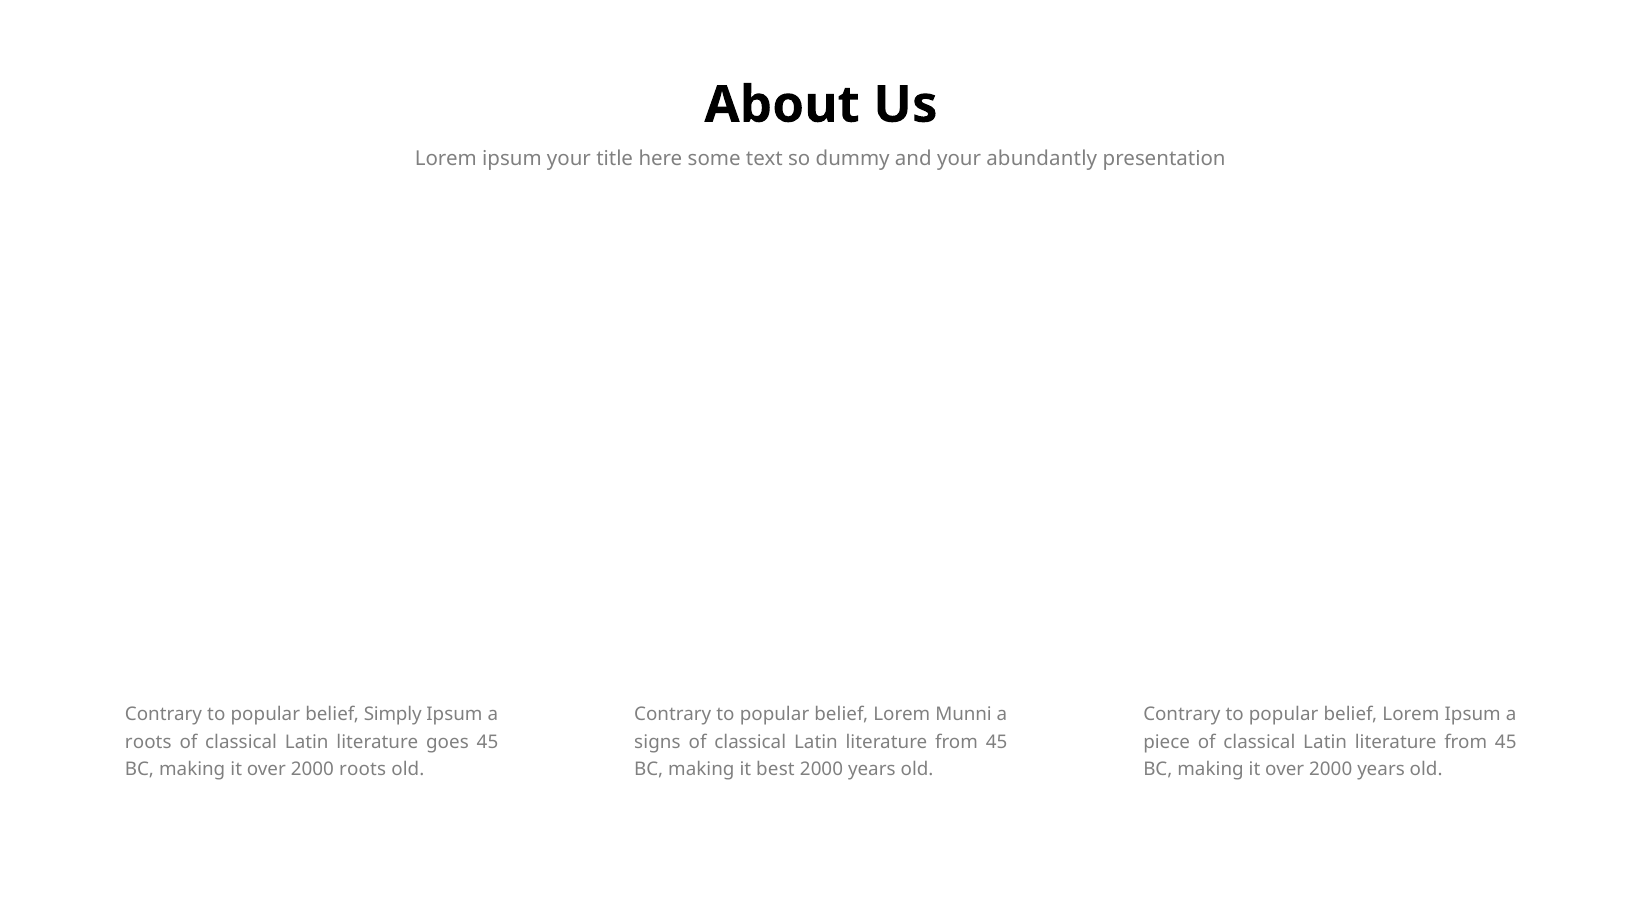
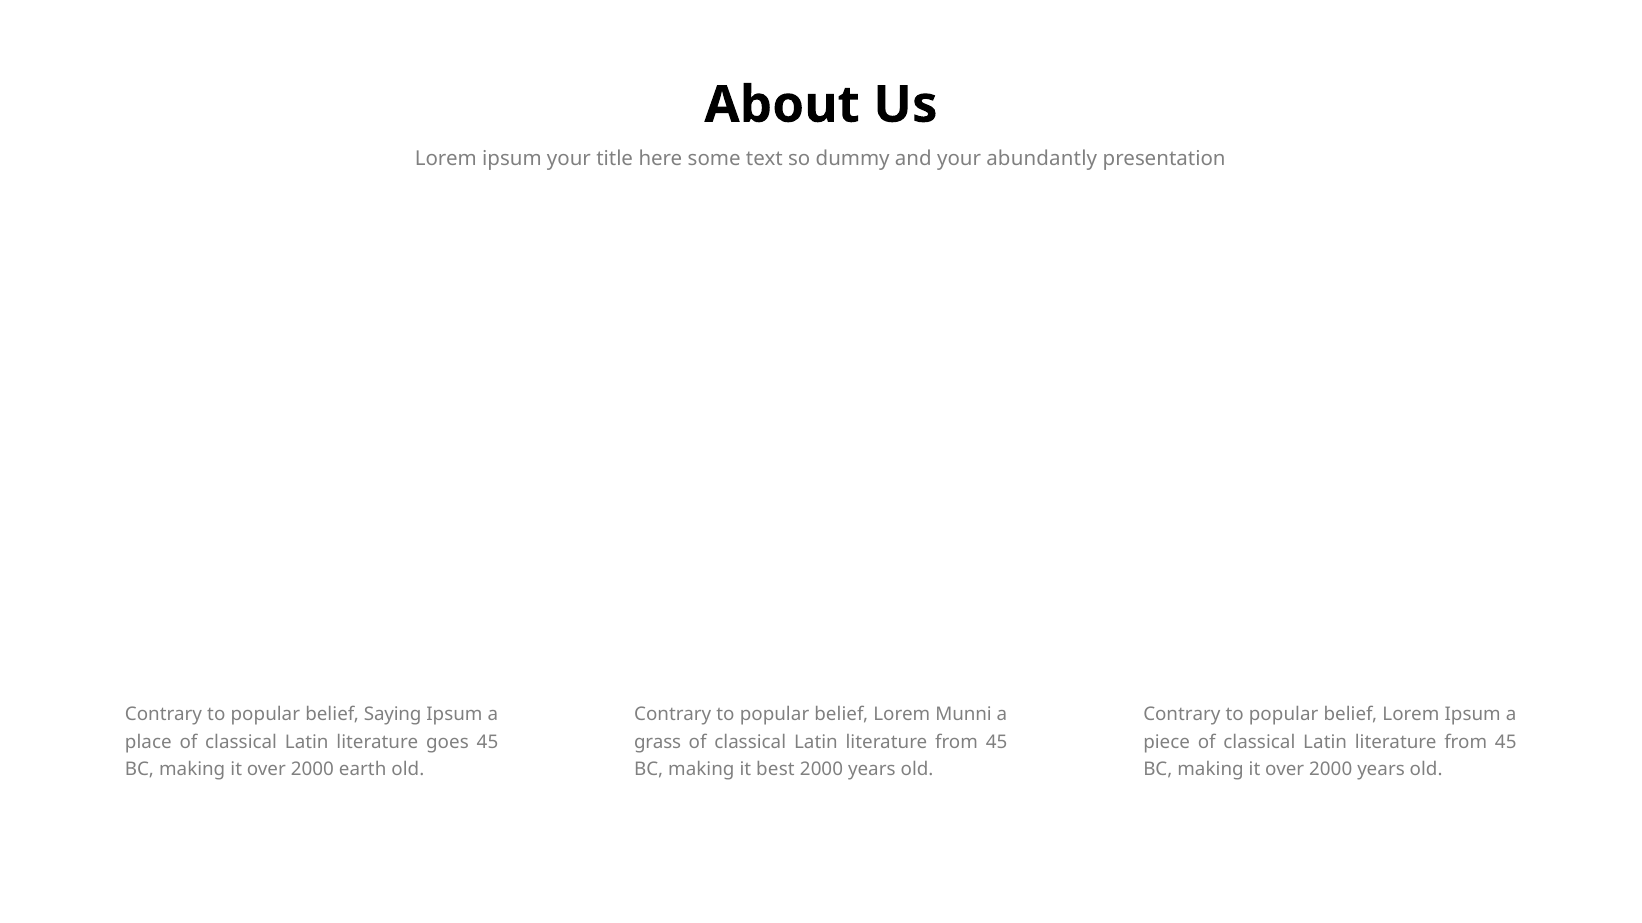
Simply: Simply -> Saying
roots at (148, 742): roots -> place
signs: signs -> grass
2000 roots: roots -> earth
